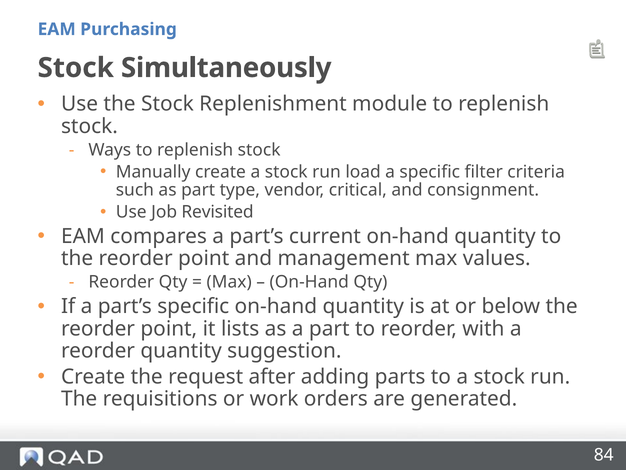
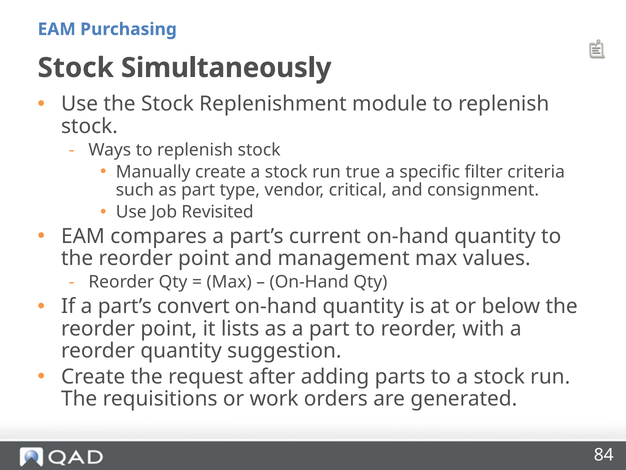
load: load -> true
part’s specific: specific -> convert
